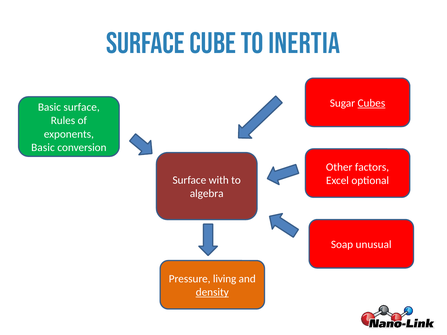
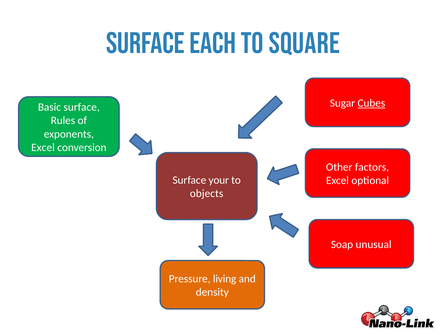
CUBE: CUBE -> EACH
INERTIA: INERTIA -> SQUARE
Basic at (43, 148): Basic -> Excel
with: with -> your
algebra: algebra -> objects
density underline: present -> none
